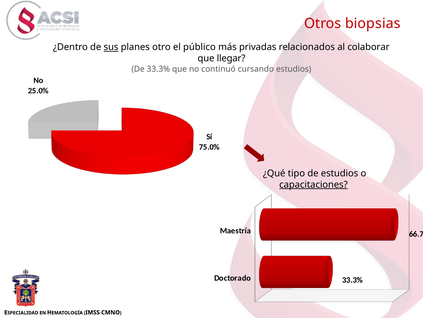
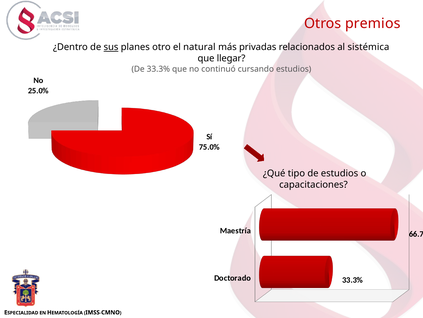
biopsias: biopsias -> premios
público: público -> natural
colaborar: colaborar -> sistémica
capacitaciones underline: present -> none
